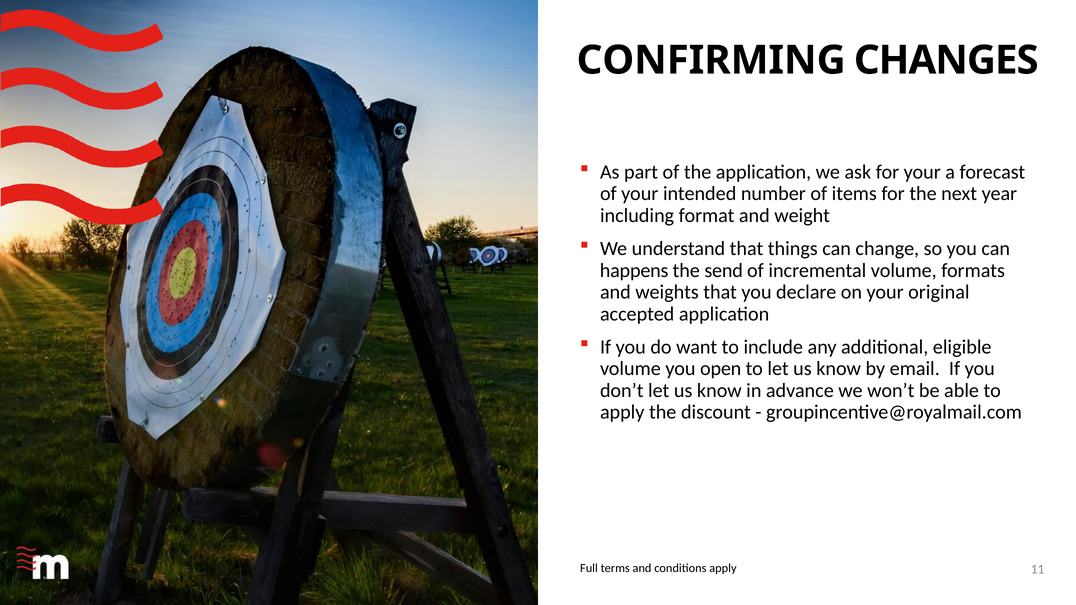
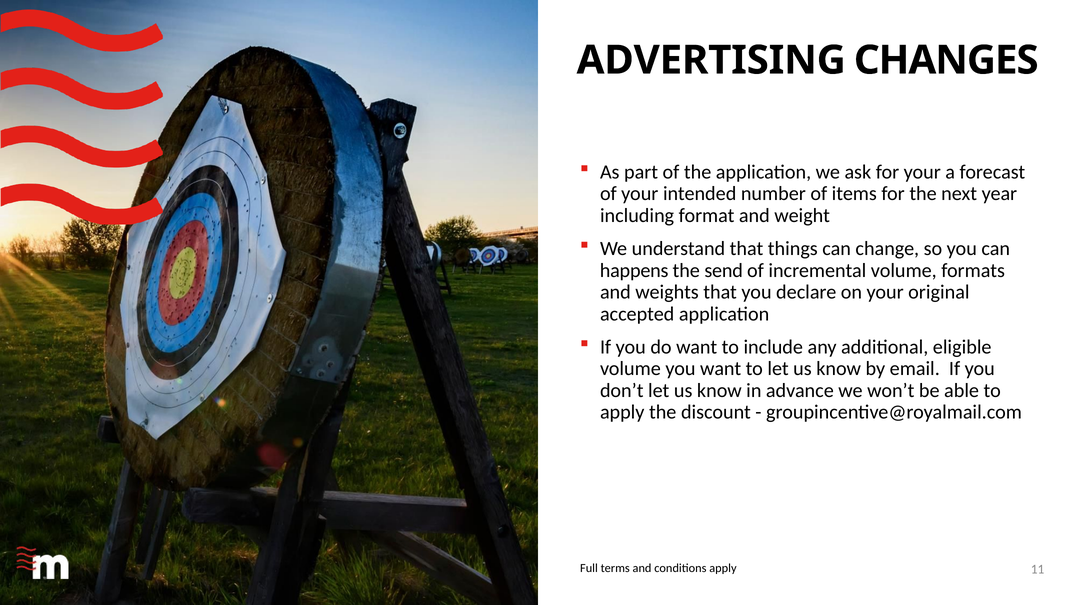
CONFIRMING: CONFIRMING -> ADVERTISING
you open: open -> want
